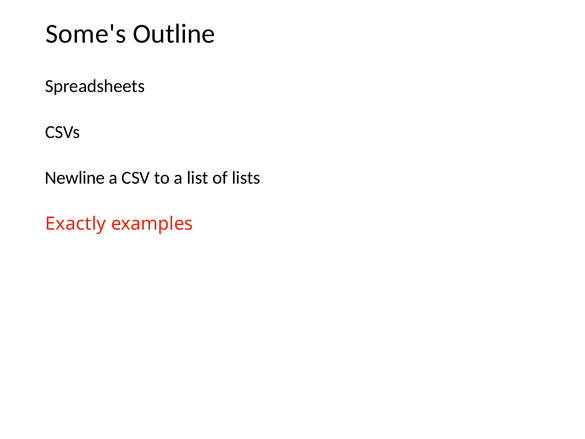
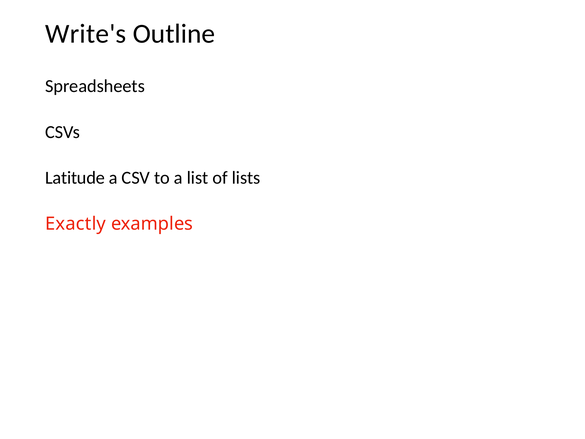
Some's: Some's -> Write's
Newline: Newline -> Latitude
